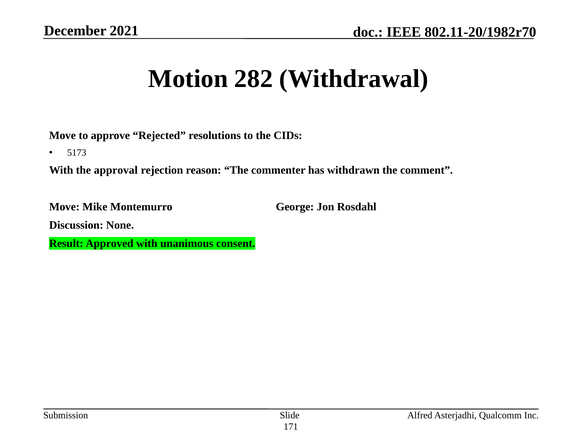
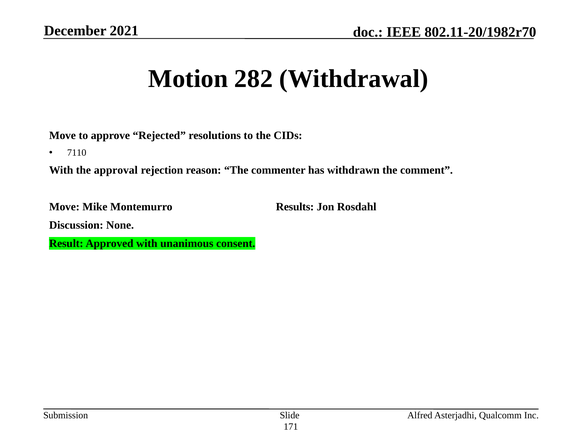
5173: 5173 -> 7110
George: George -> Results
